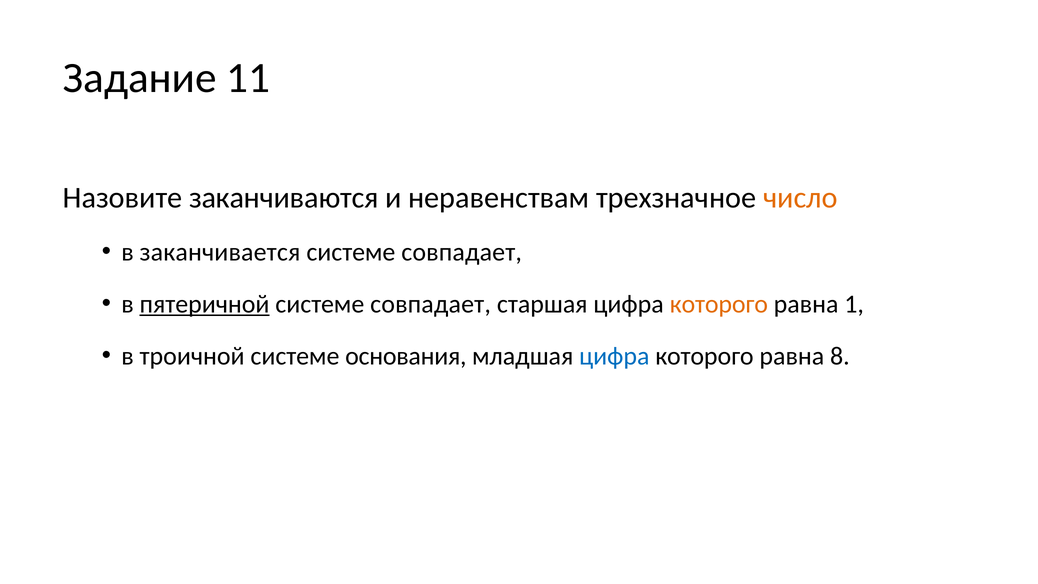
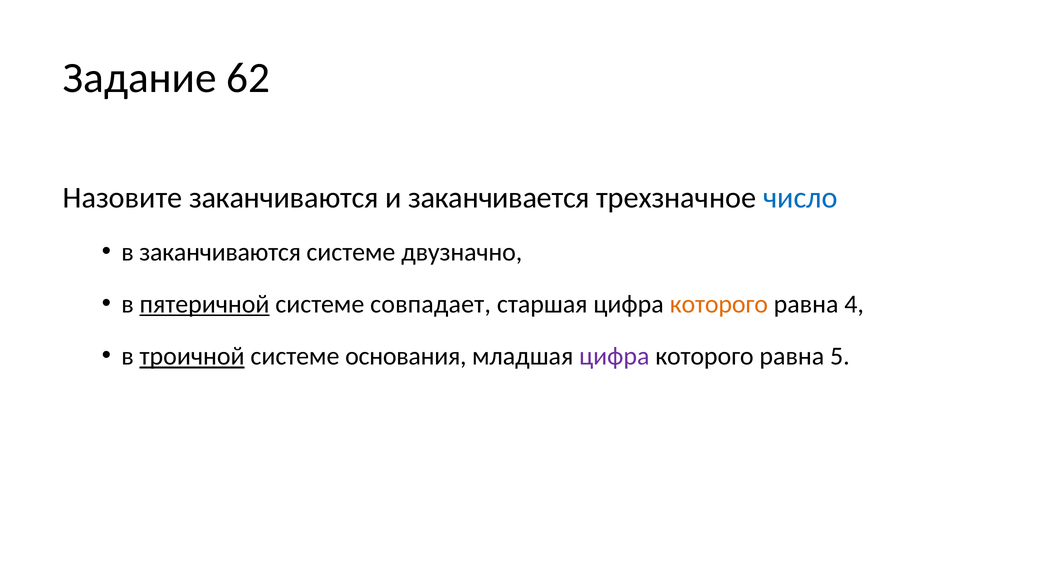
11: 11 -> 62
неравенствам: неравенствам -> заканчивается
число colour: orange -> blue
в заканчивается: заканчивается -> заканчиваются
совпадает at (462, 252): совпадает -> двузначно
1: 1 -> 4
троичной underline: none -> present
цифра at (614, 356) colour: blue -> purple
8: 8 -> 5
